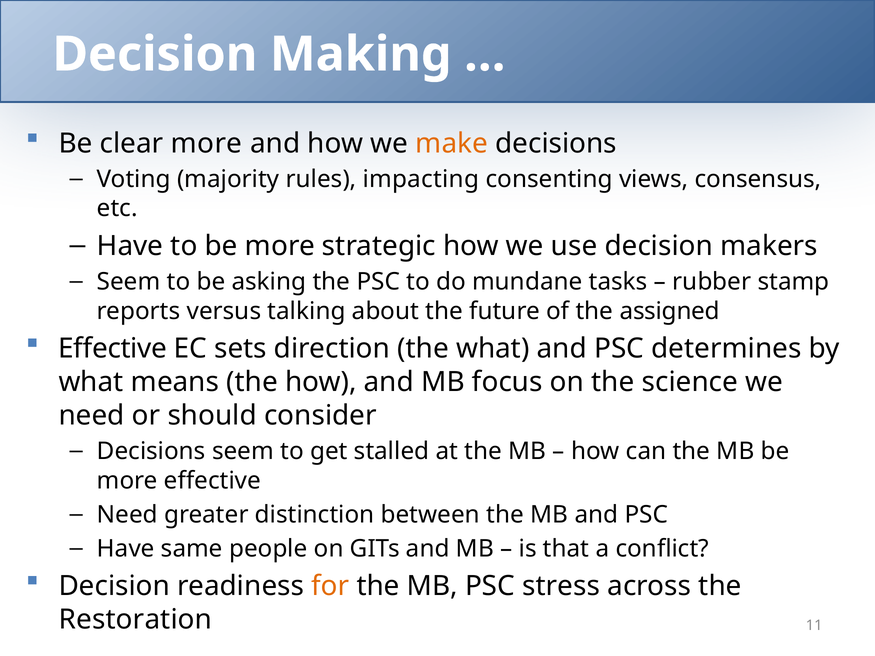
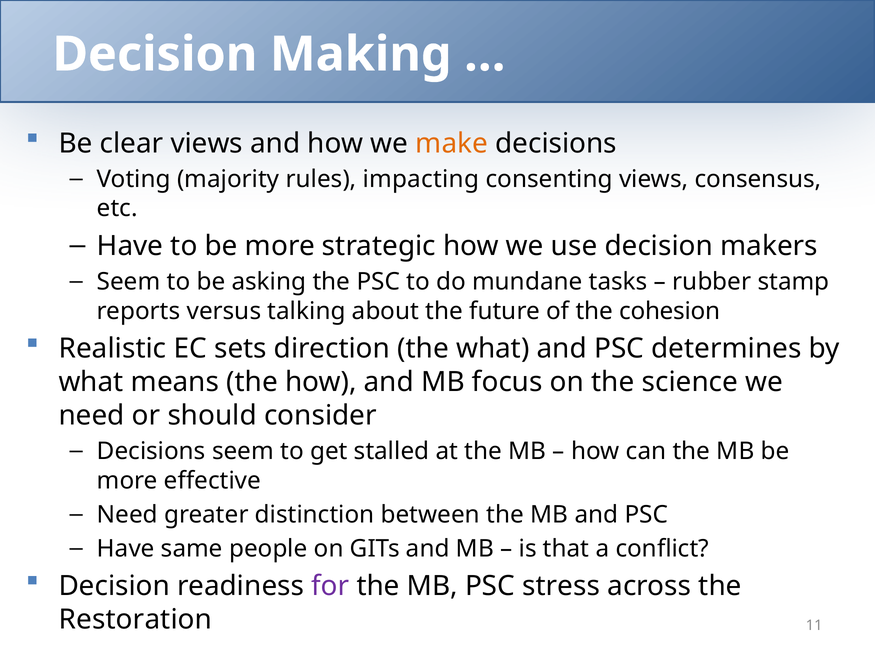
clear more: more -> views
assigned: assigned -> cohesion
Effective at (113, 349): Effective -> Realistic
for colour: orange -> purple
